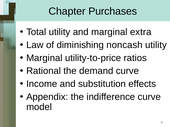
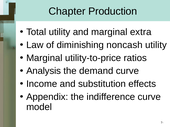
Purchases: Purchases -> Production
Rational: Rational -> Analysis
